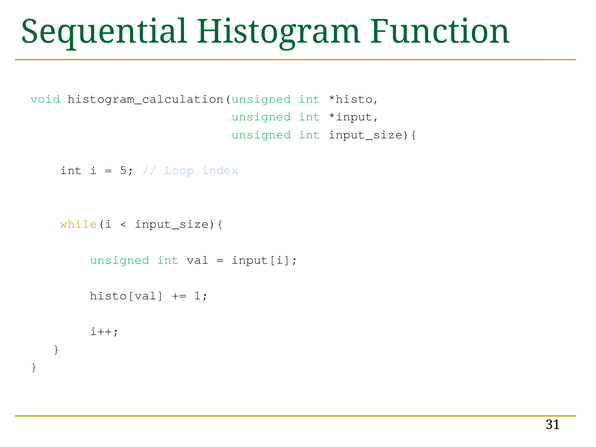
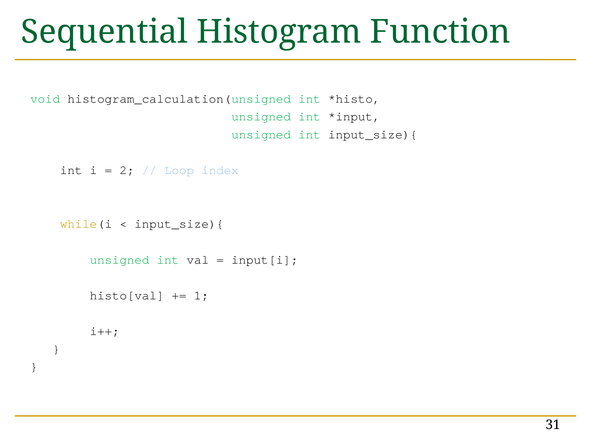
5: 5 -> 2
